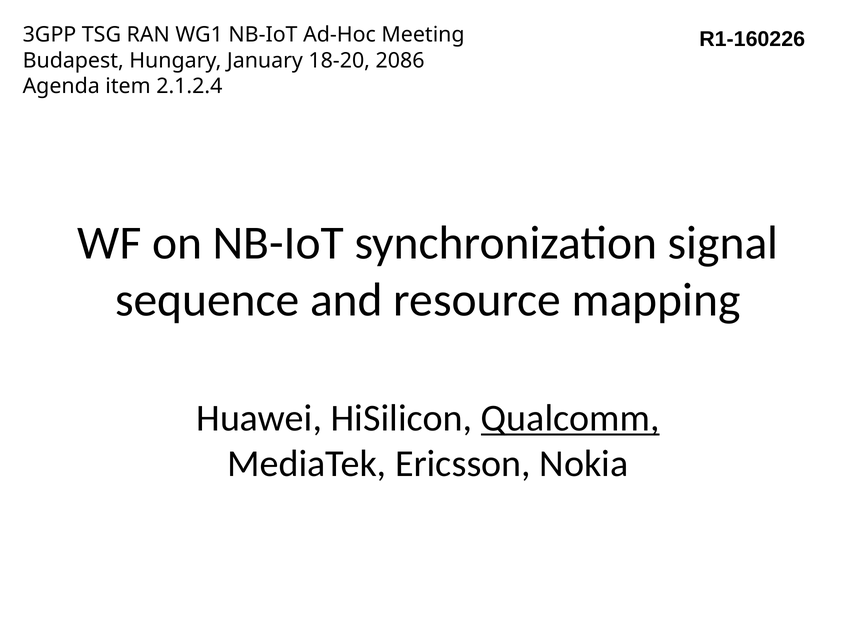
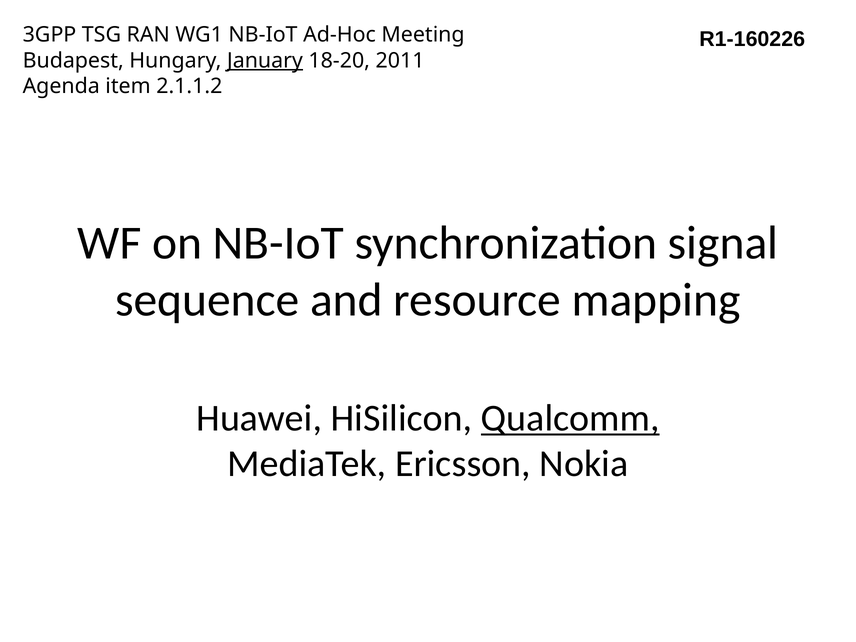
January underline: none -> present
2086: 2086 -> 2011
2.1.2.4: 2.1.2.4 -> 2.1.1.2
